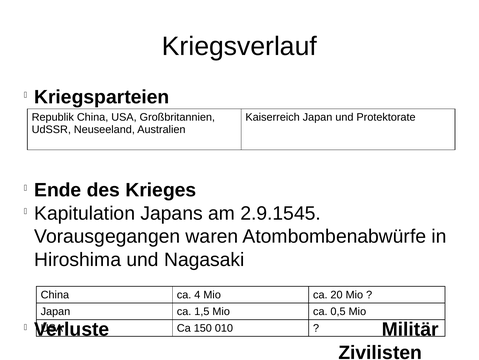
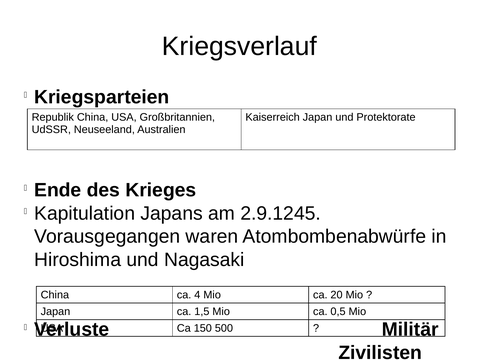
2.9.1545: 2.9.1545 -> 2.9.1245
010: 010 -> 500
